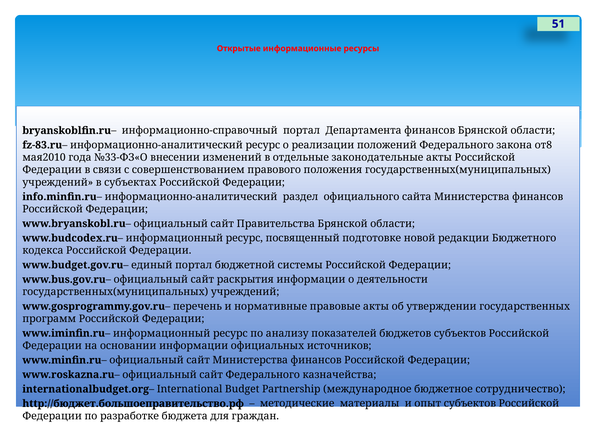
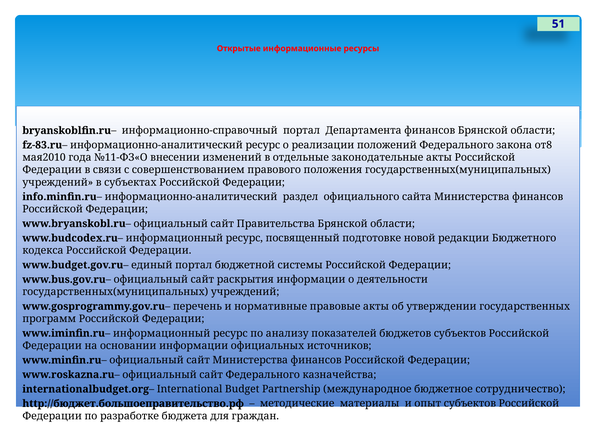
№33-ФЗ«О: №33-ФЗ«О -> №11-ФЗ«О
